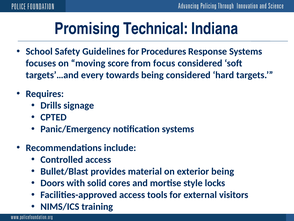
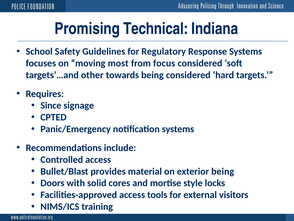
Procedures: Procedures -> Regulatory
score: score -> most
every: every -> other
Drills: Drills -> Since
